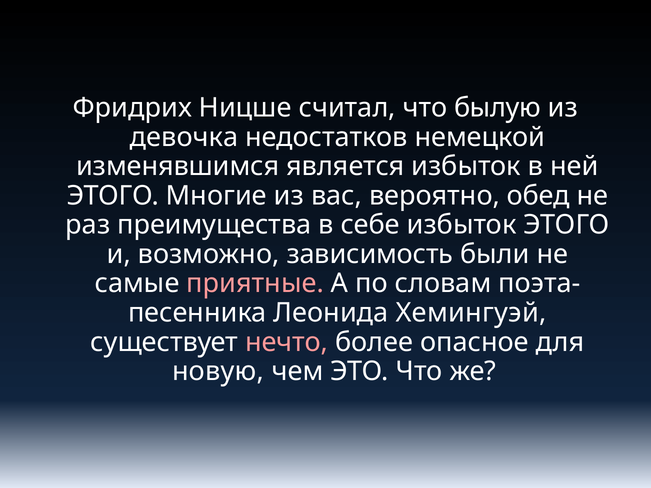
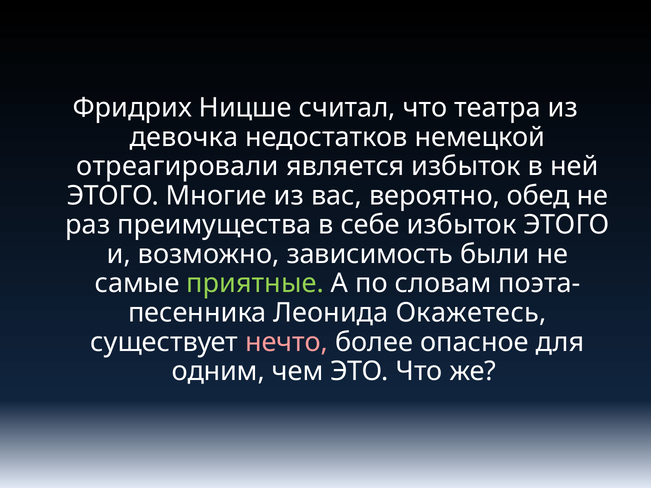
былую: былую -> театра
изменявшимся: изменявшимся -> отреагировали
приятные colour: pink -> light green
Хемингуэй: Хемингуэй -> Окажетесь
новую: новую -> одним
